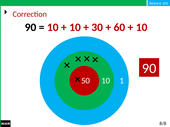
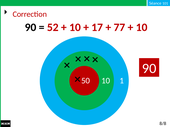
10 at (53, 27): 10 -> 52
30: 30 -> 17
60: 60 -> 77
